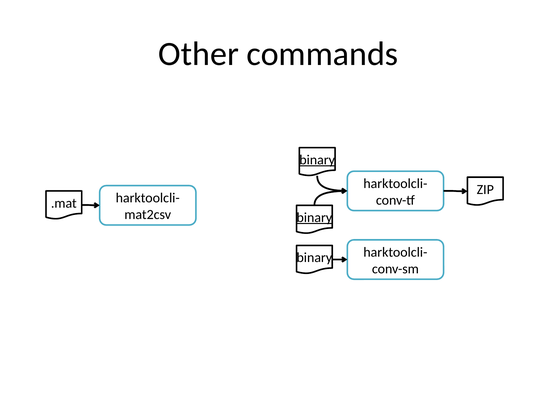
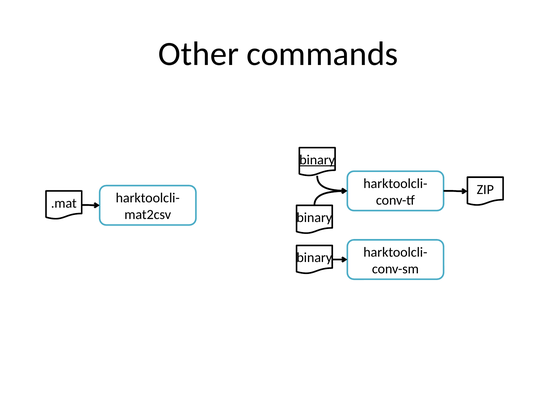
binary at (314, 218) underline: present -> none
